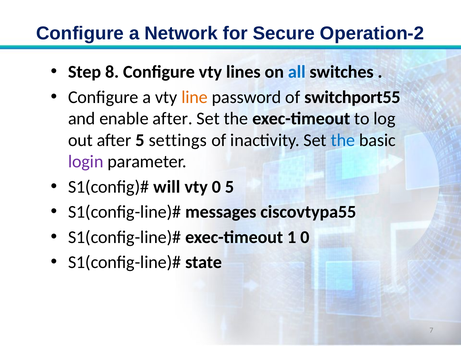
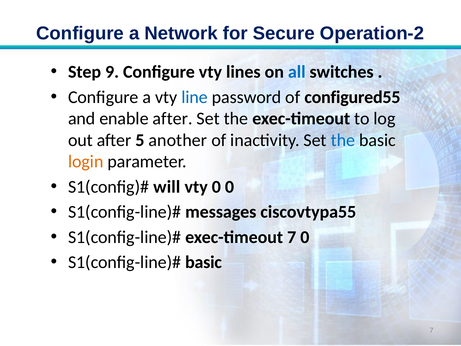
8: 8 -> 9
line colour: orange -> blue
switchport55: switchport55 -> configured55
settings: settings -> another
login colour: purple -> orange
0 5: 5 -> 0
exec-timeout 1: 1 -> 7
state at (204, 262): state -> basic
